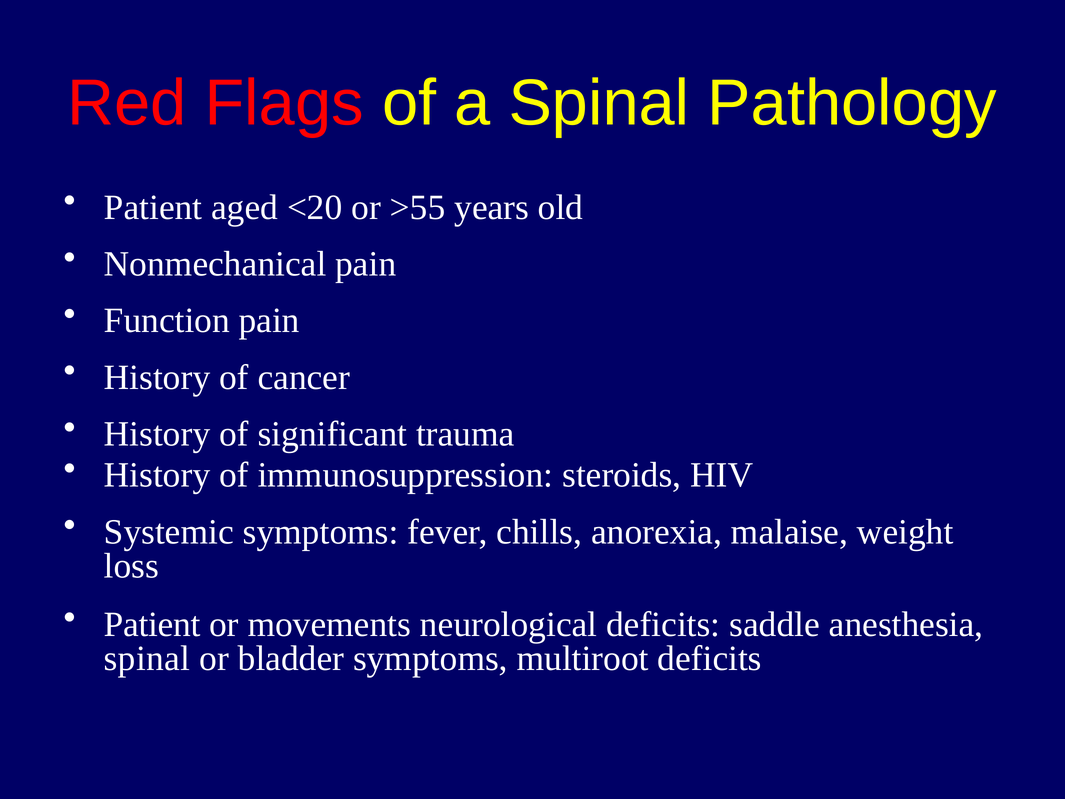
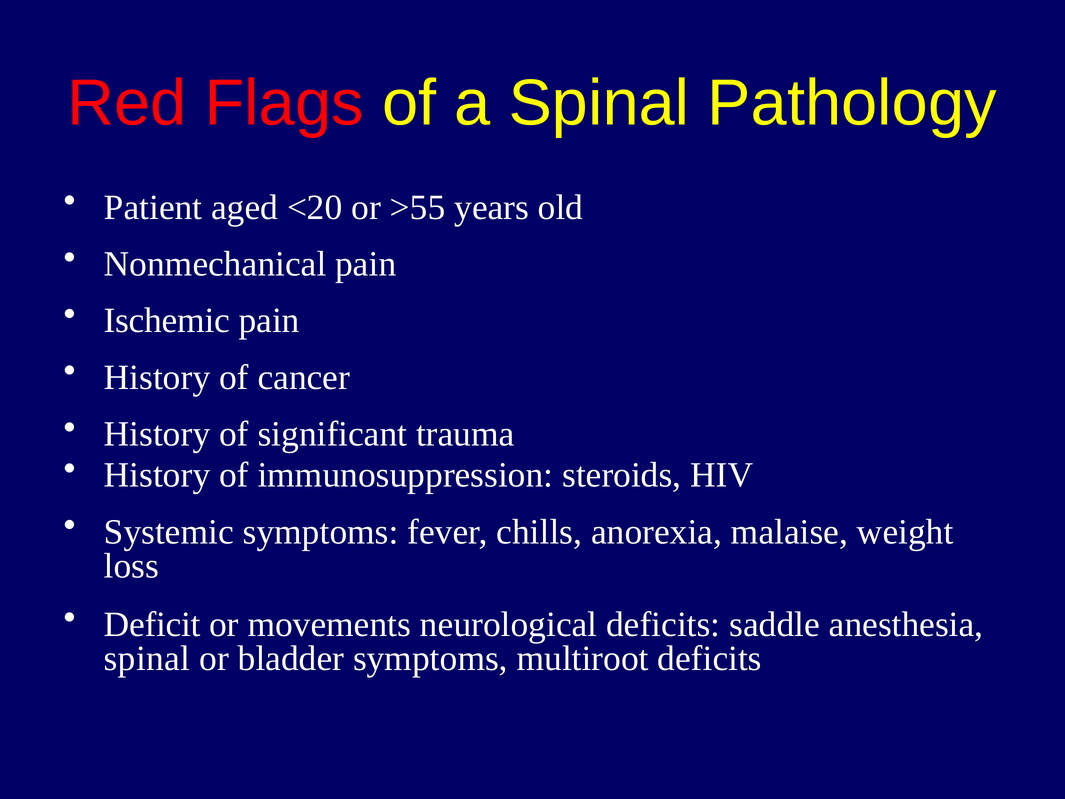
Function: Function -> Ischemic
Patient at (152, 624): Patient -> Deficit
